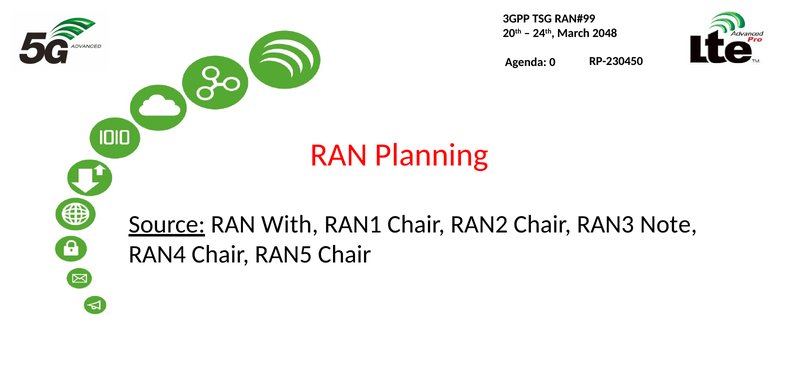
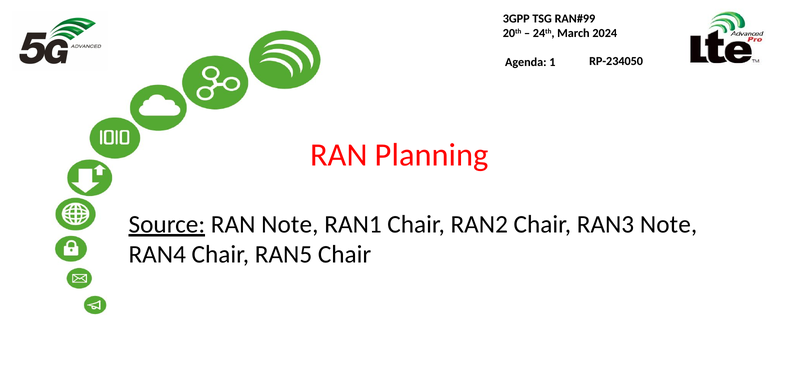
2048: 2048 -> 2024
RP-230450: RP-230450 -> RP-234050
0: 0 -> 1
RAN With: With -> Note
